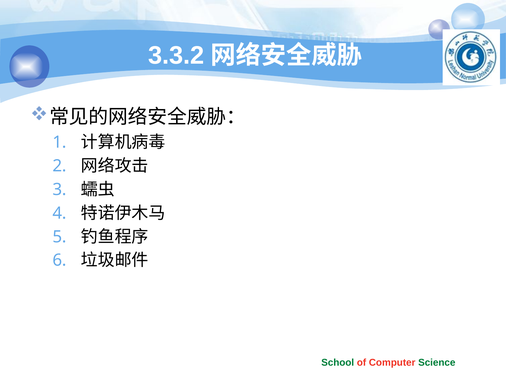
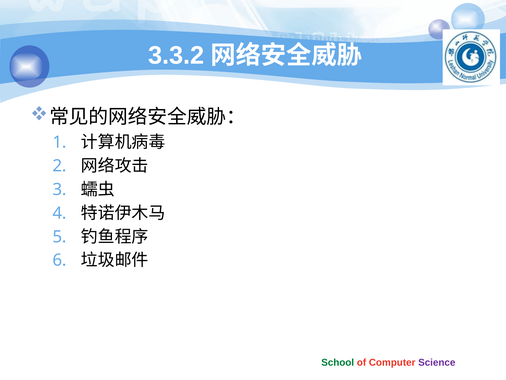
Science colour: green -> purple
